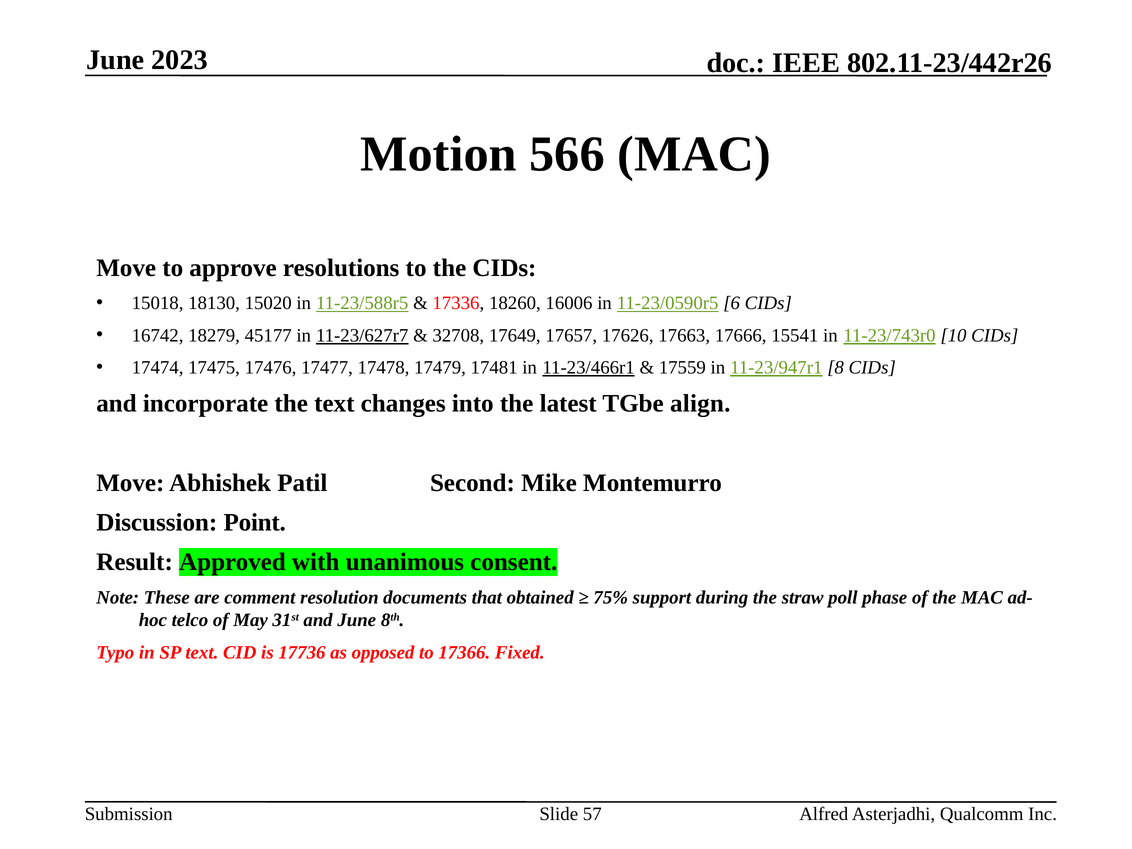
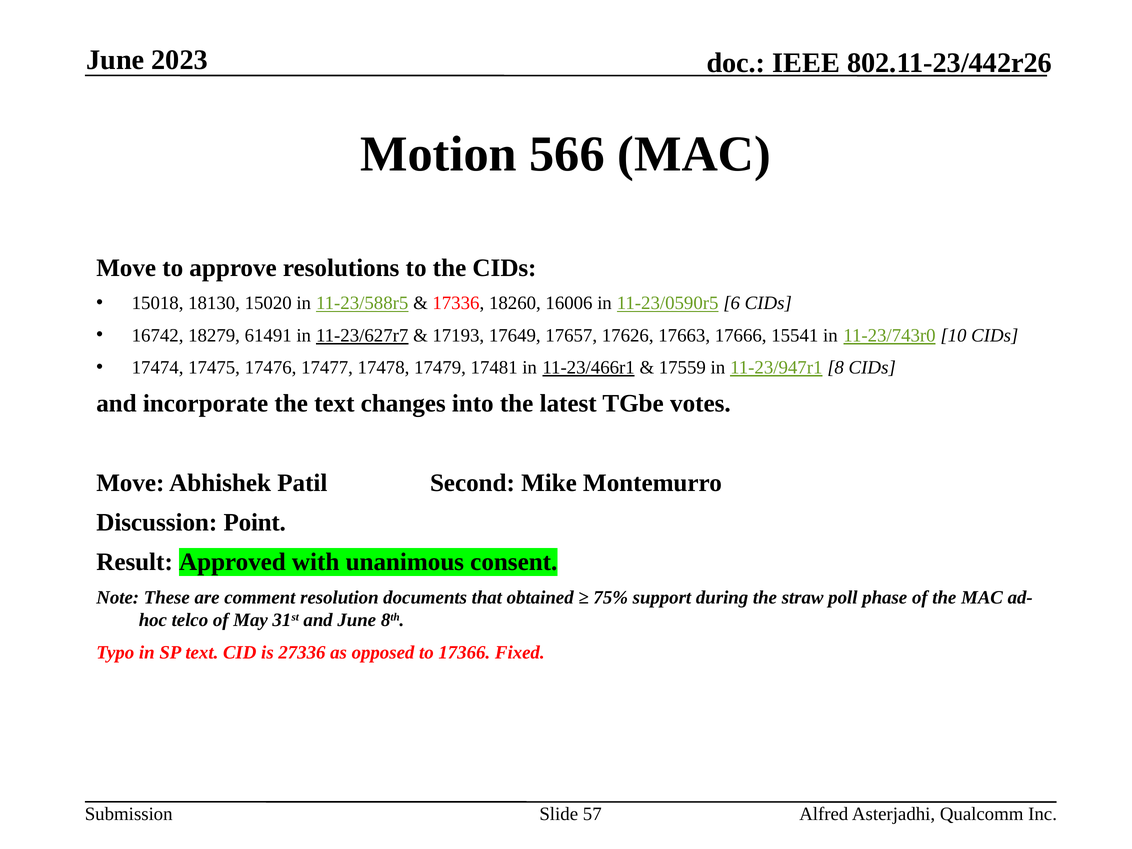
45177: 45177 -> 61491
32708: 32708 -> 17193
align: align -> votes
17736: 17736 -> 27336
